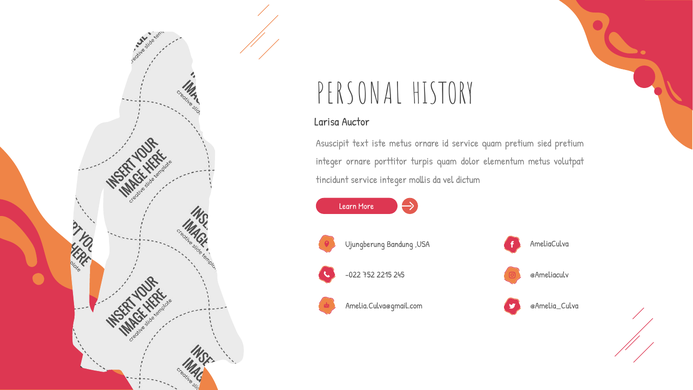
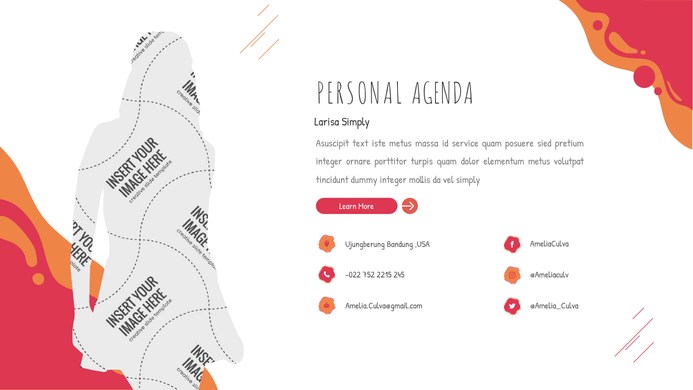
HISTORY: HISTORY -> AGENDA
Larisa Auctor: Auctor -> Simply
metus ornare: ornare -> massa
quam pretium: pretium -> posuere
tincidunt service: service -> dummy
vel dictum: dictum -> simply
